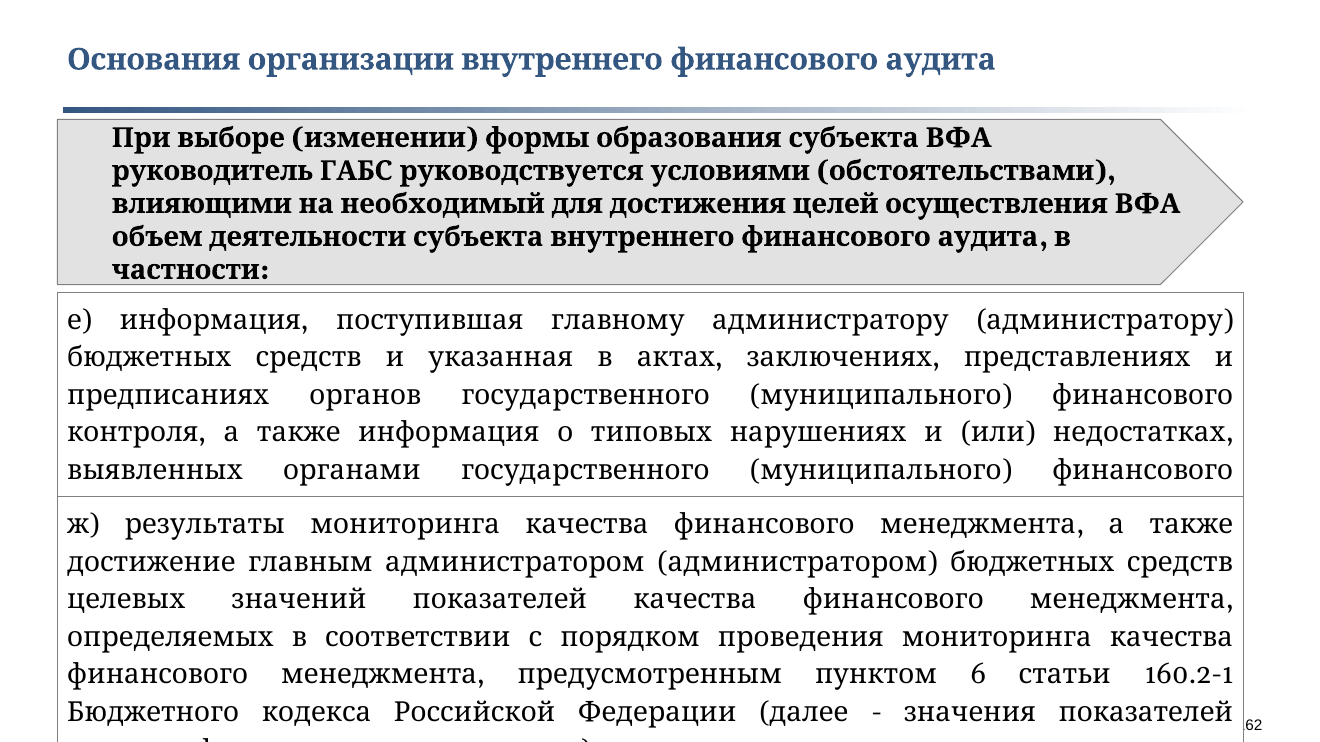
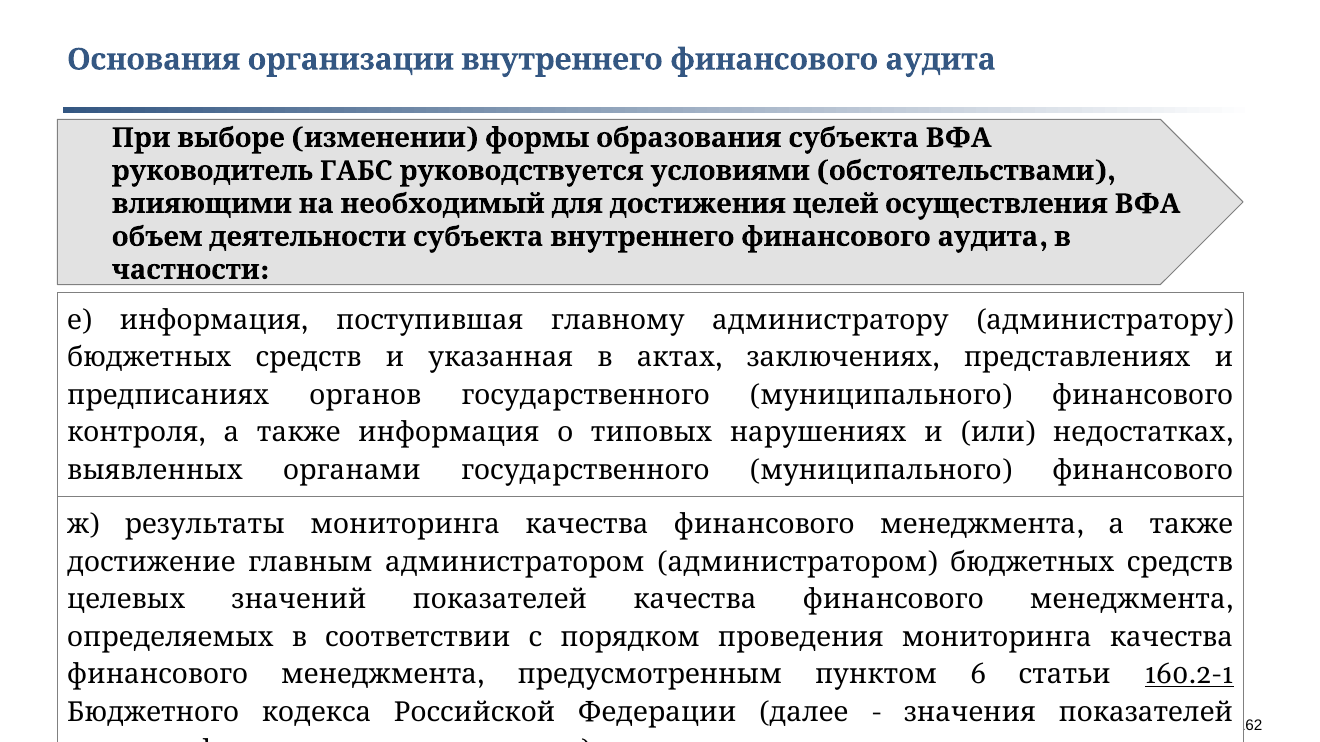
160.2-1 underline: none -> present
